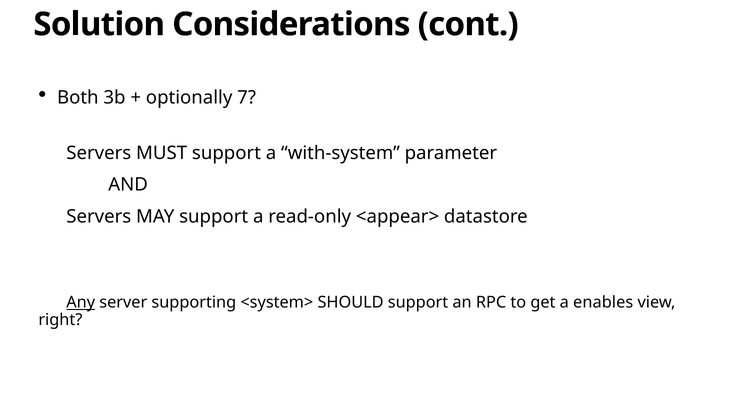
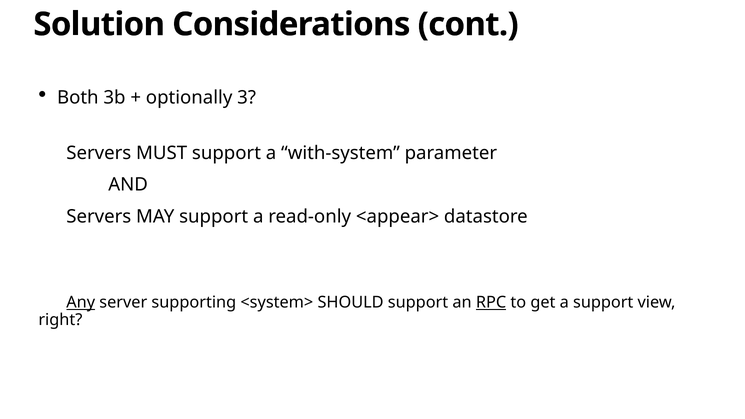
7: 7 -> 3
RPC underline: none -> present
a enables: enables -> support
